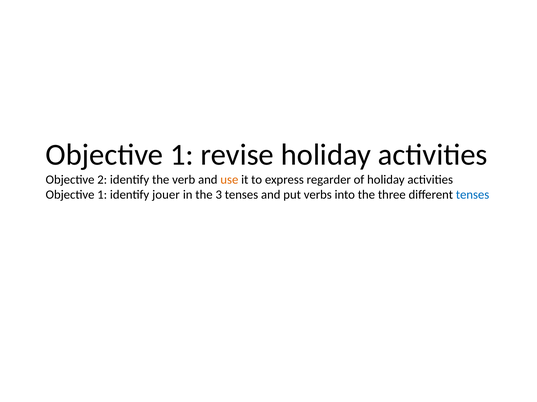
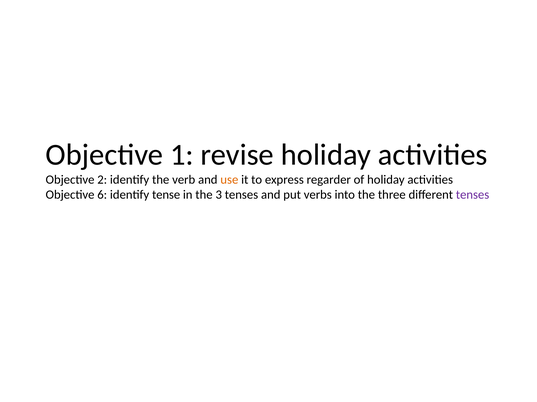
1 at (102, 195): 1 -> 6
jouer: jouer -> tense
tenses at (473, 195) colour: blue -> purple
